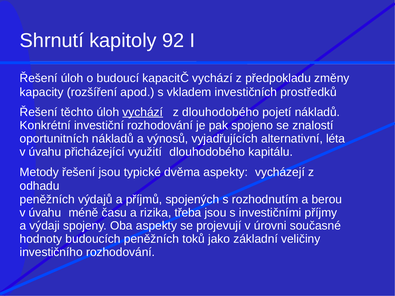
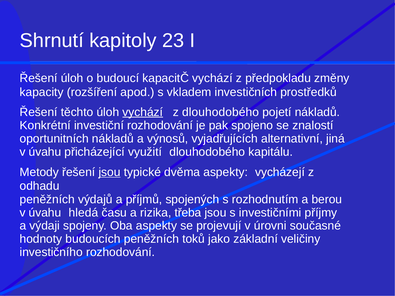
92: 92 -> 23
léta: léta -> jiná
jsou at (110, 172) underline: none -> present
méně: méně -> hledá
